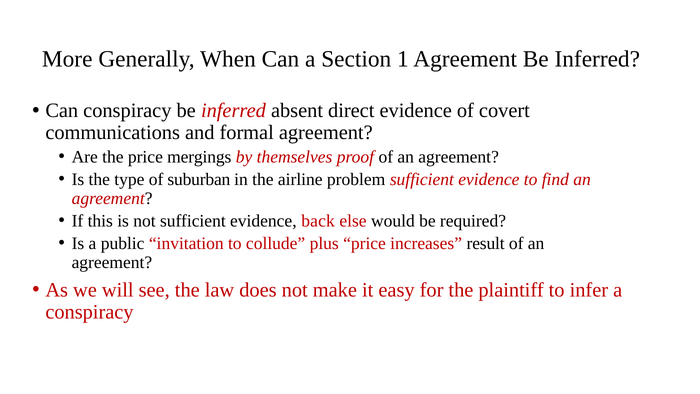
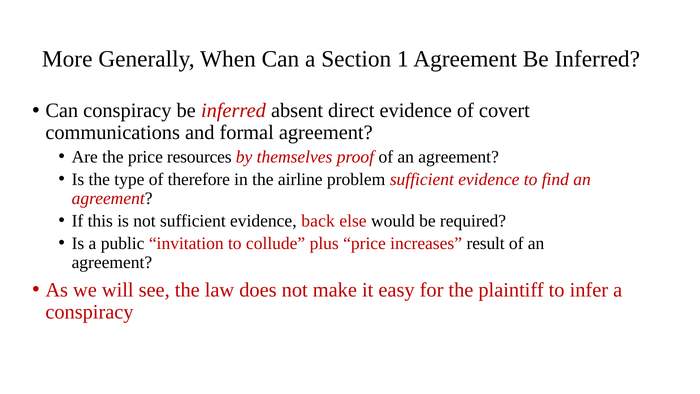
mergings: mergings -> resources
suburban: suburban -> therefore
